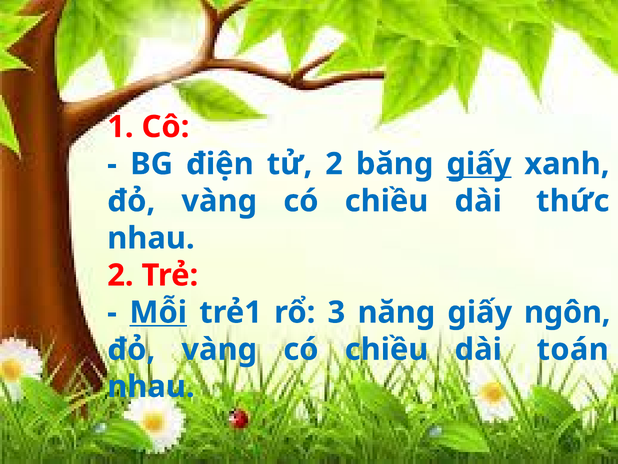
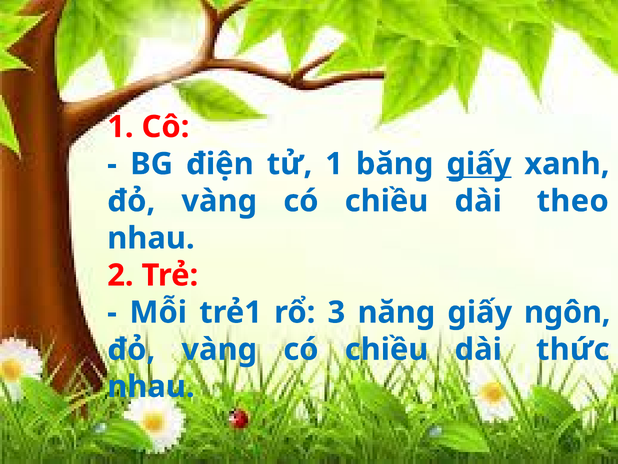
tử 2: 2 -> 1
thức: thức -> theo
Mỗi underline: present -> none
toán: toán -> thức
